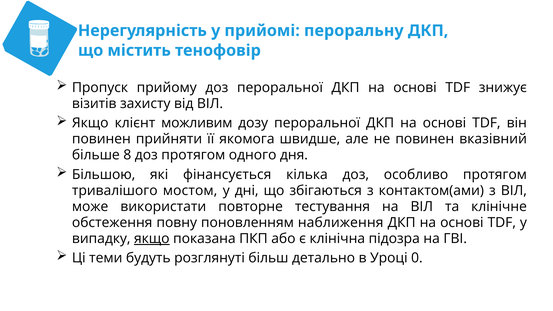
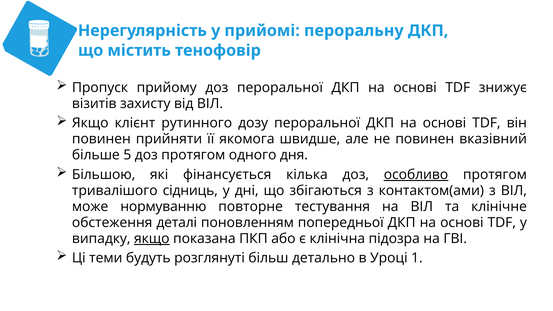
можливим: можливим -> рутинного
8: 8 -> 5
особливо underline: none -> present
мостом: мостом -> сідниць
використати: використати -> нормуванню
повну: повну -> деталі
наближення: наближення -> попередньої
0: 0 -> 1
